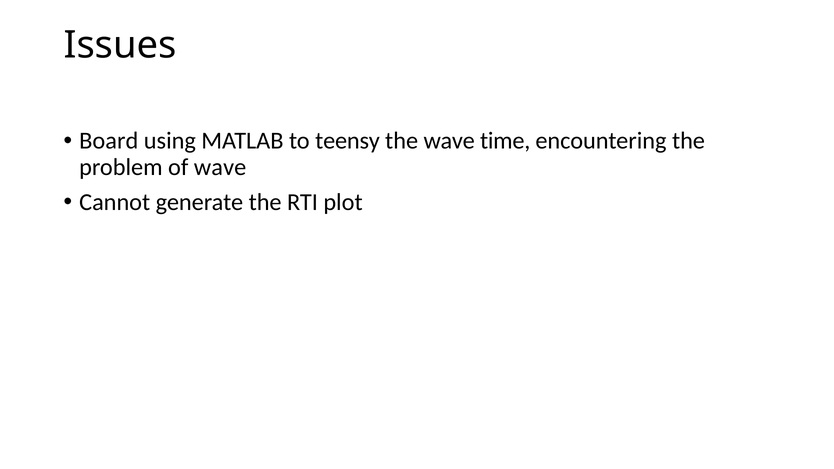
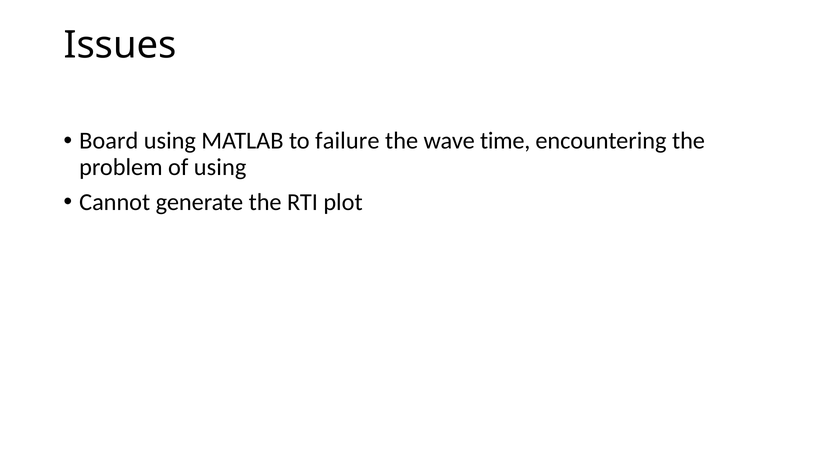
teensy: teensy -> failure
of wave: wave -> using
